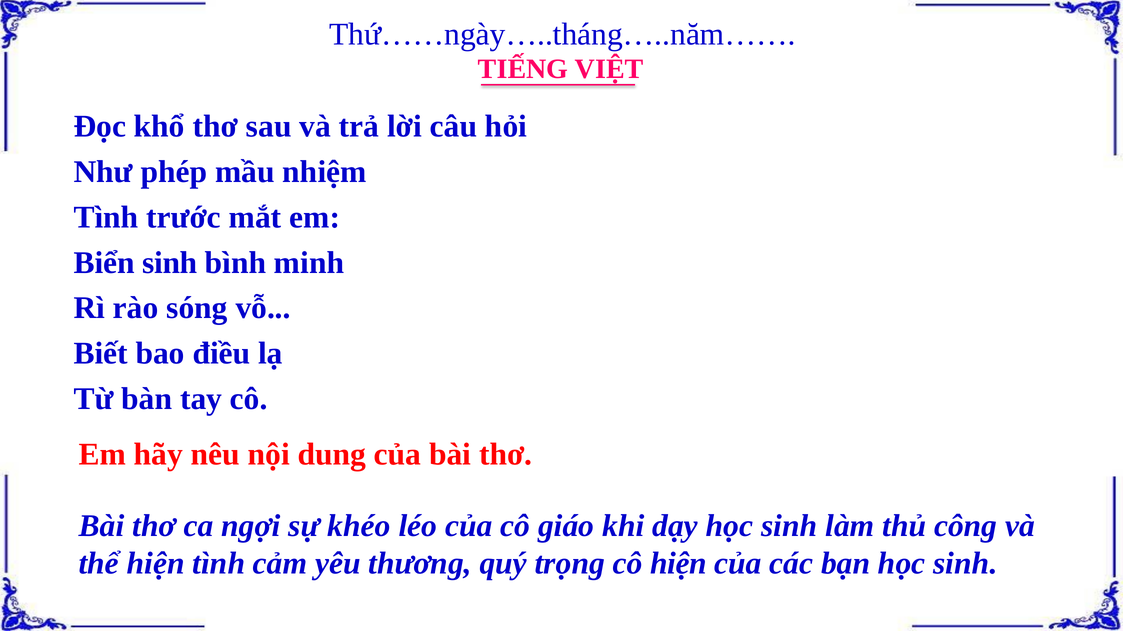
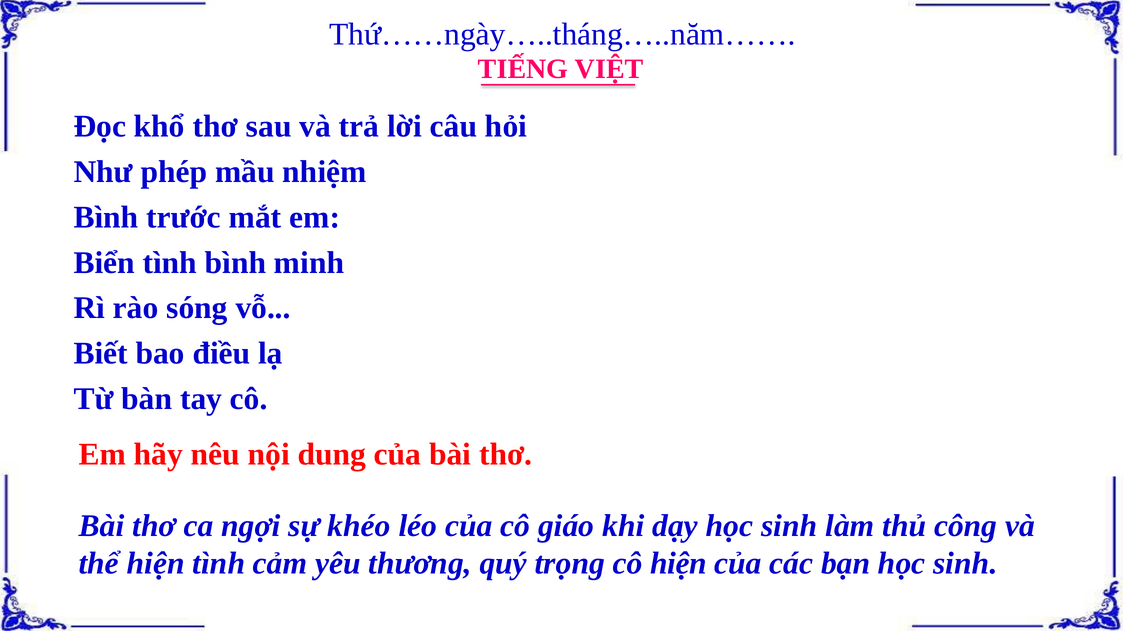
Tình at (106, 217): Tình -> Bình
Biển sinh: sinh -> tình
